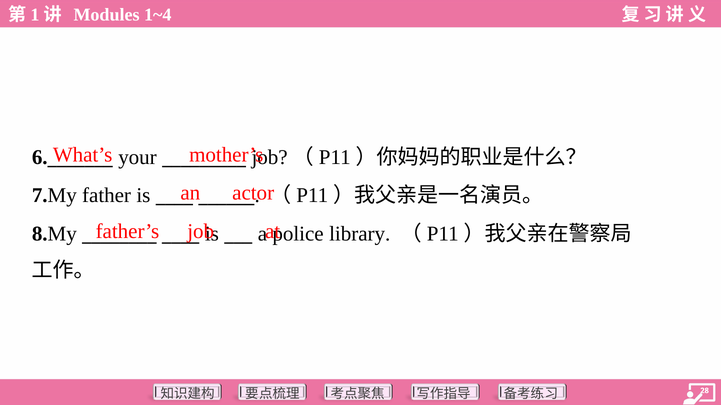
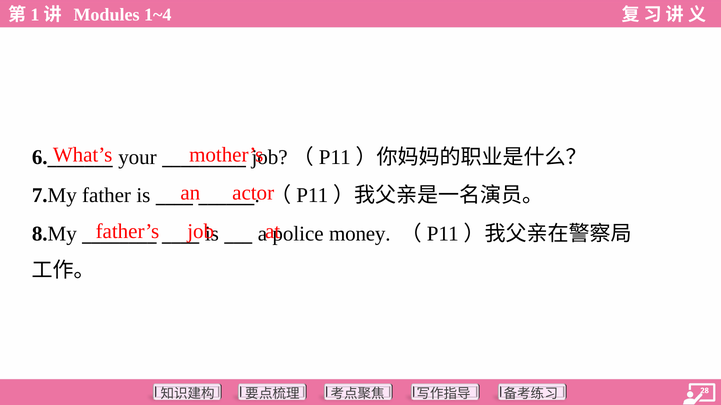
library: library -> money
